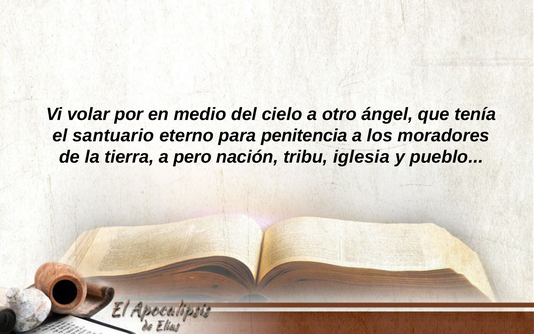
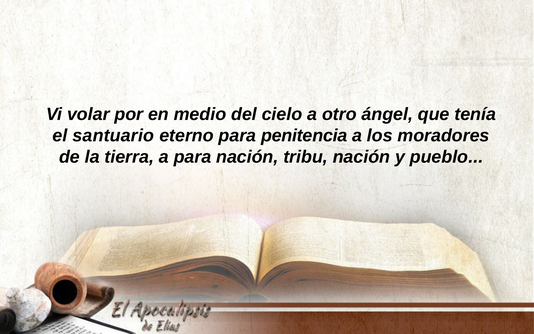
a pero: pero -> para
tribu iglesia: iglesia -> nación
